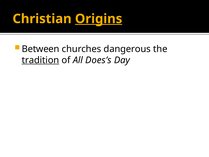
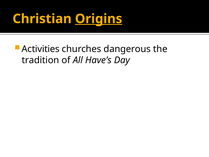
Between: Between -> Activities
tradition underline: present -> none
Does’s: Does’s -> Have’s
